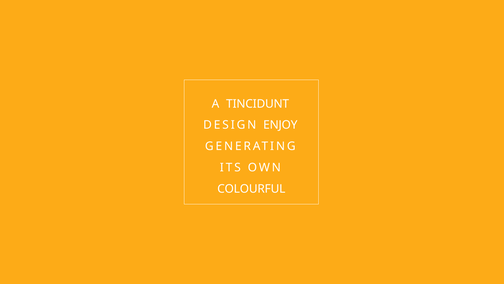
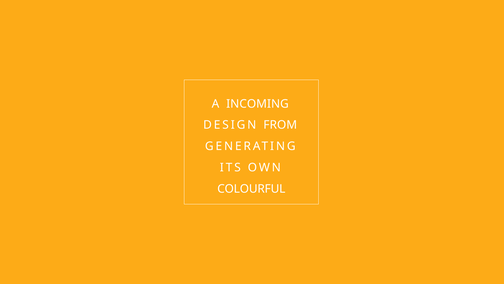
TINCIDUNT: TINCIDUNT -> INCOMING
ENJOY: ENJOY -> FROM
